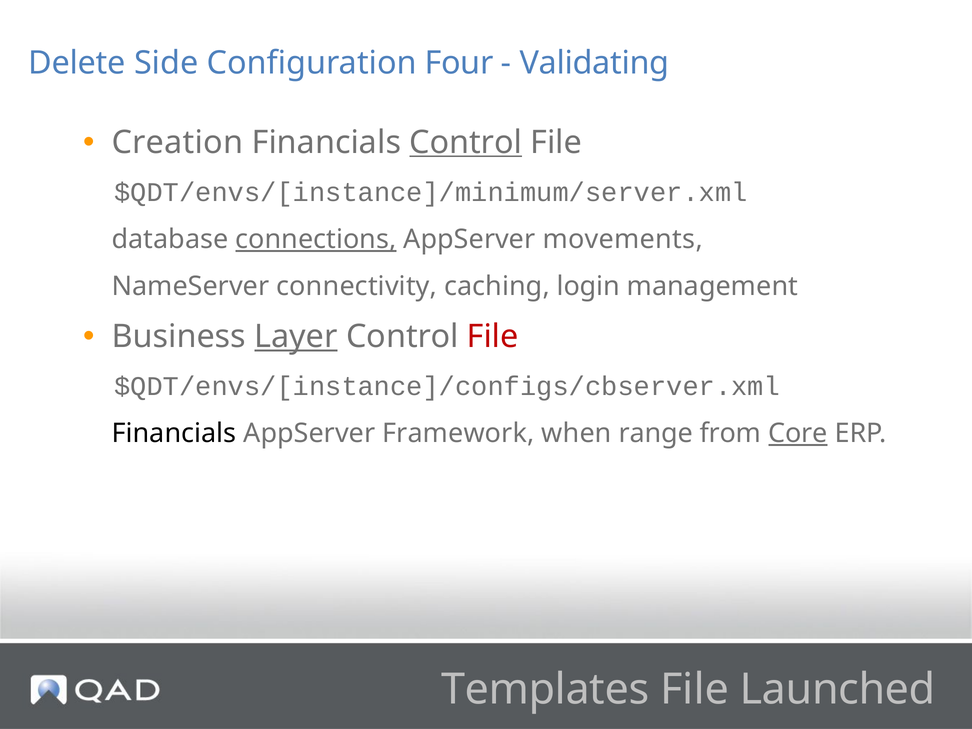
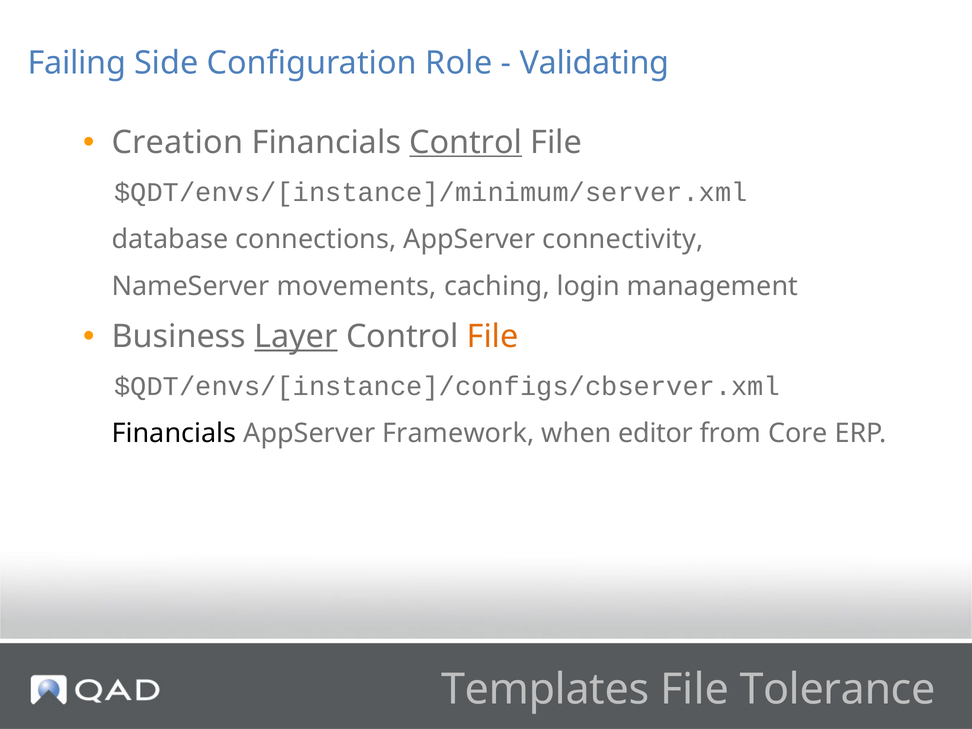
Delete: Delete -> Failing
Four: Four -> Role
connections underline: present -> none
movements: movements -> connectivity
connectivity: connectivity -> movements
File at (493, 336) colour: red -> orange
range: range -> editor
Core underline: present -> none
Launched: Launched -> Tolerance
